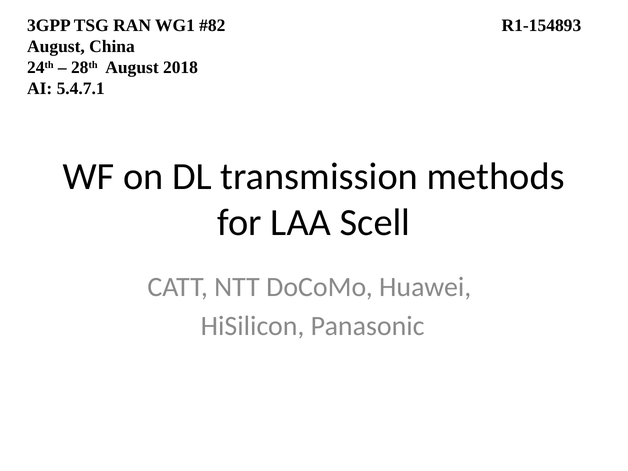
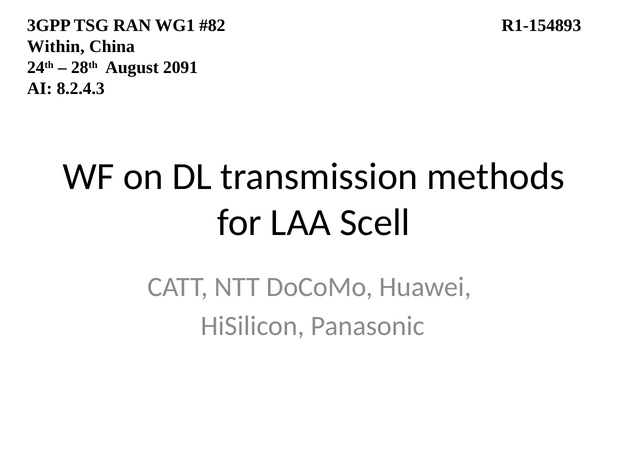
August at (56, 47): August -> Within
2018: 2018 -> 2091
5.4.7.1: 5.4.7.1 -> 8.2.4.3
